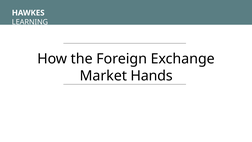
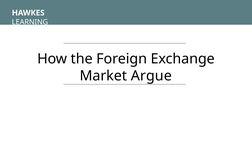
Hands: Hands -> Argue
